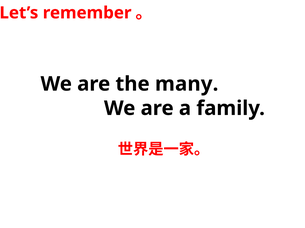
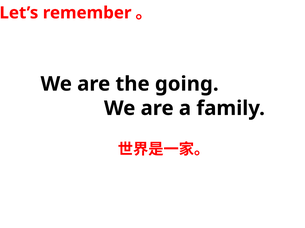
many: many -> going
